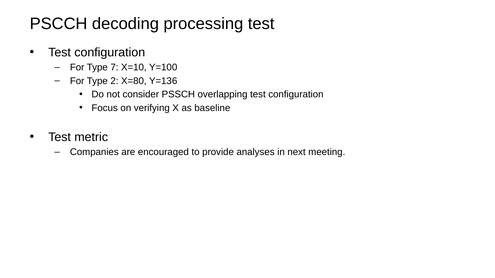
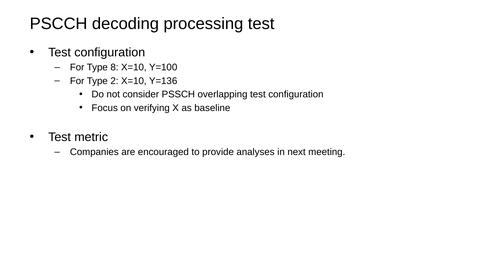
7: 7 -> 8
2 X=80: X=80 -> X=10
